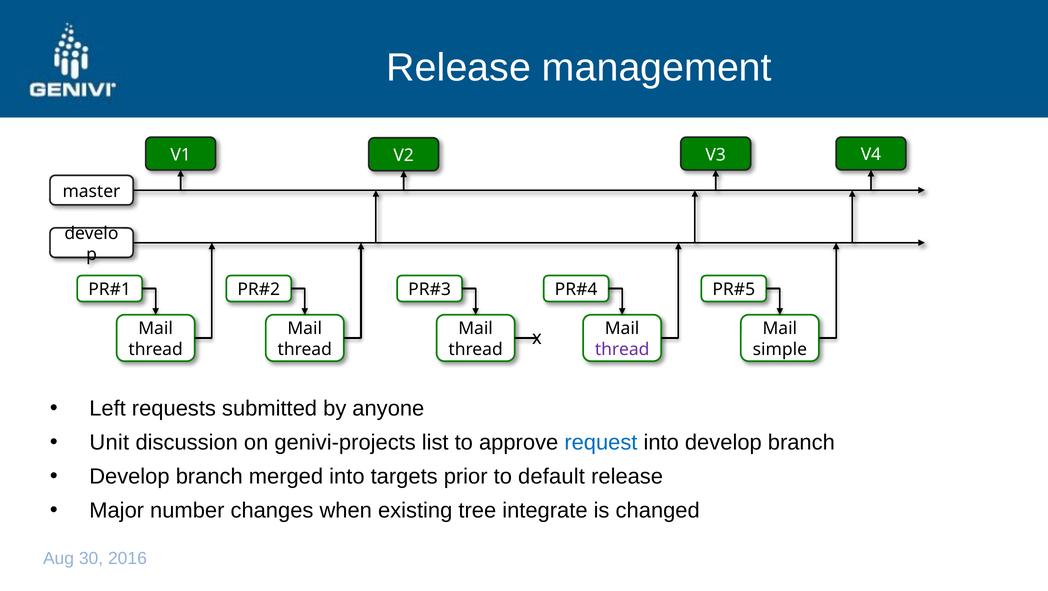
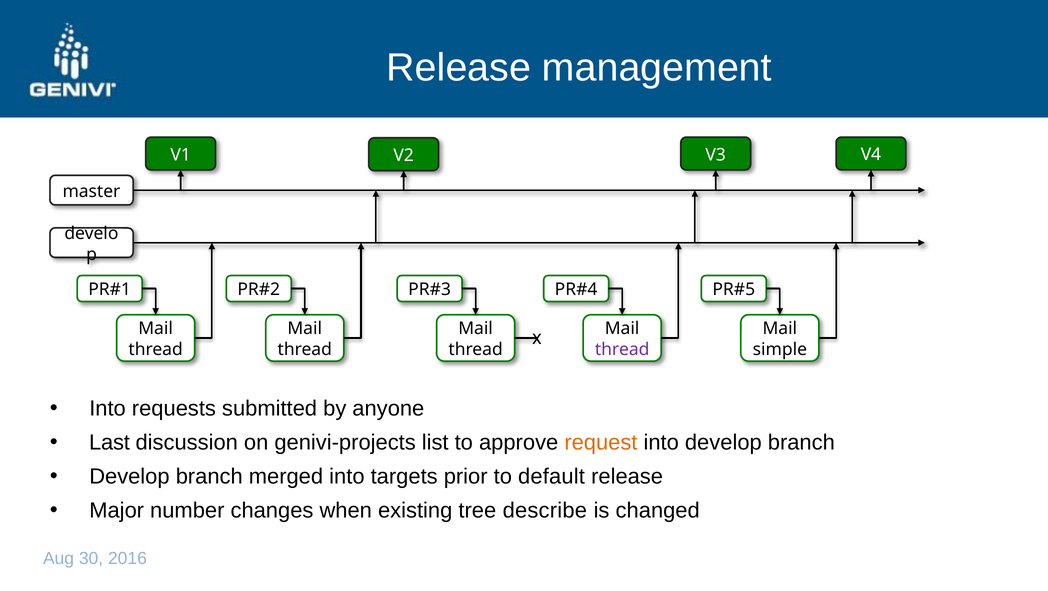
Left at (108, 409): Left -> Into
Unit: Unit -> Last
request colour: blue -> orange
integrate: integrate -> describe
